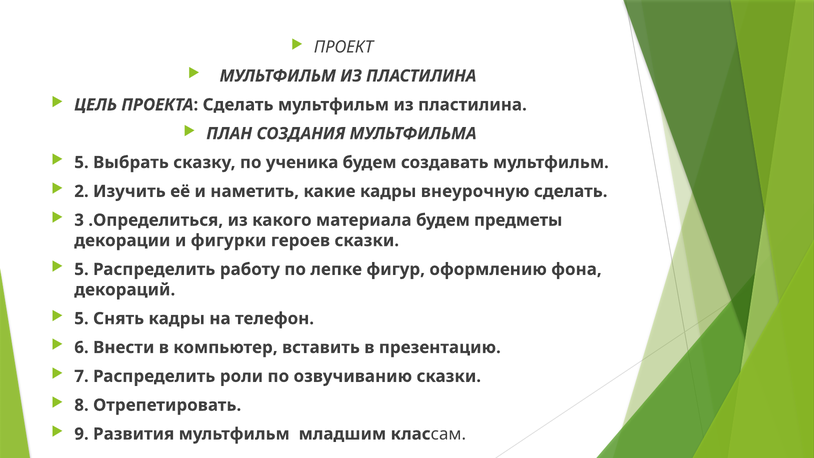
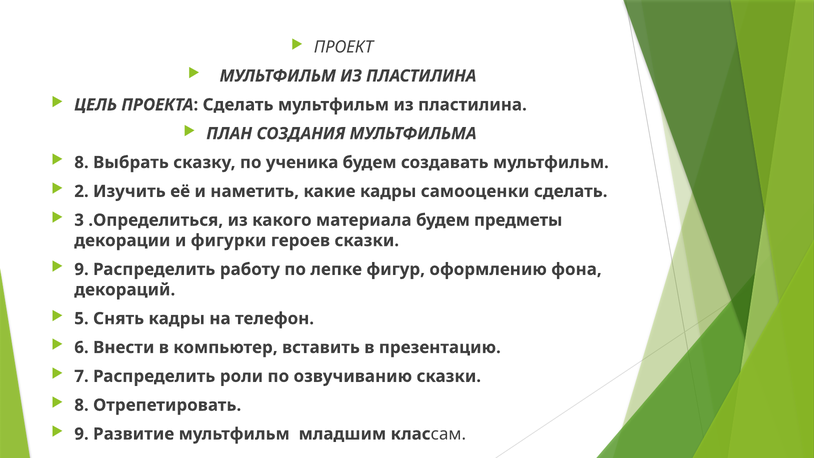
5 at (81, 162): 5 -> 8
внеурочную: внеурочную -> самооценки
5 at (81, 269): 5 -> 9
Развития: Развития -> Развитие
